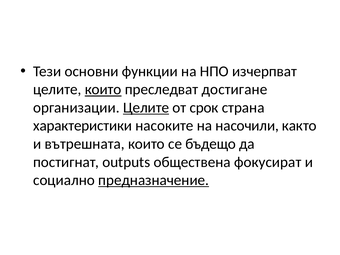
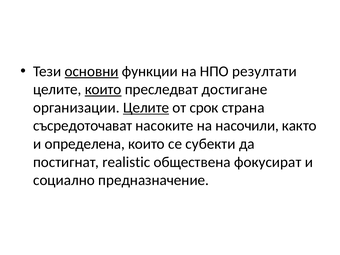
основни underline: none -> present
изчерпват: изчерпват -> резултати
характеристики: характеристики -> съсредоточават
вътрешната: вътрешната -> определена
бъдещо: бъдещо -> субекти
outputs: outputs -> realistic
предназначение underline: present -> none
